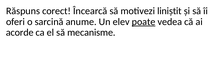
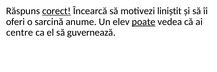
corect underline: none -> present
acorde: acorde -> centre
mecanisme: mecanisme -> guvernează
